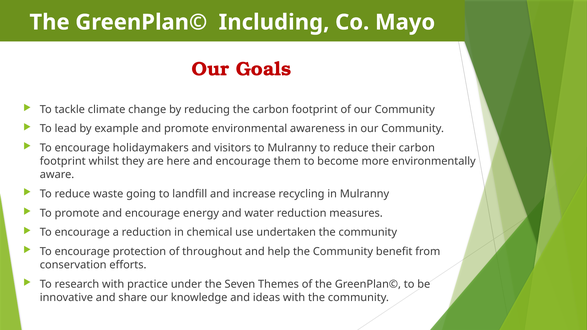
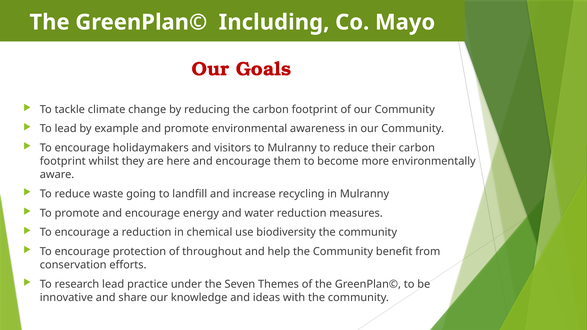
undertaken: undertaken -> biodiversity
research with: with -> lead
